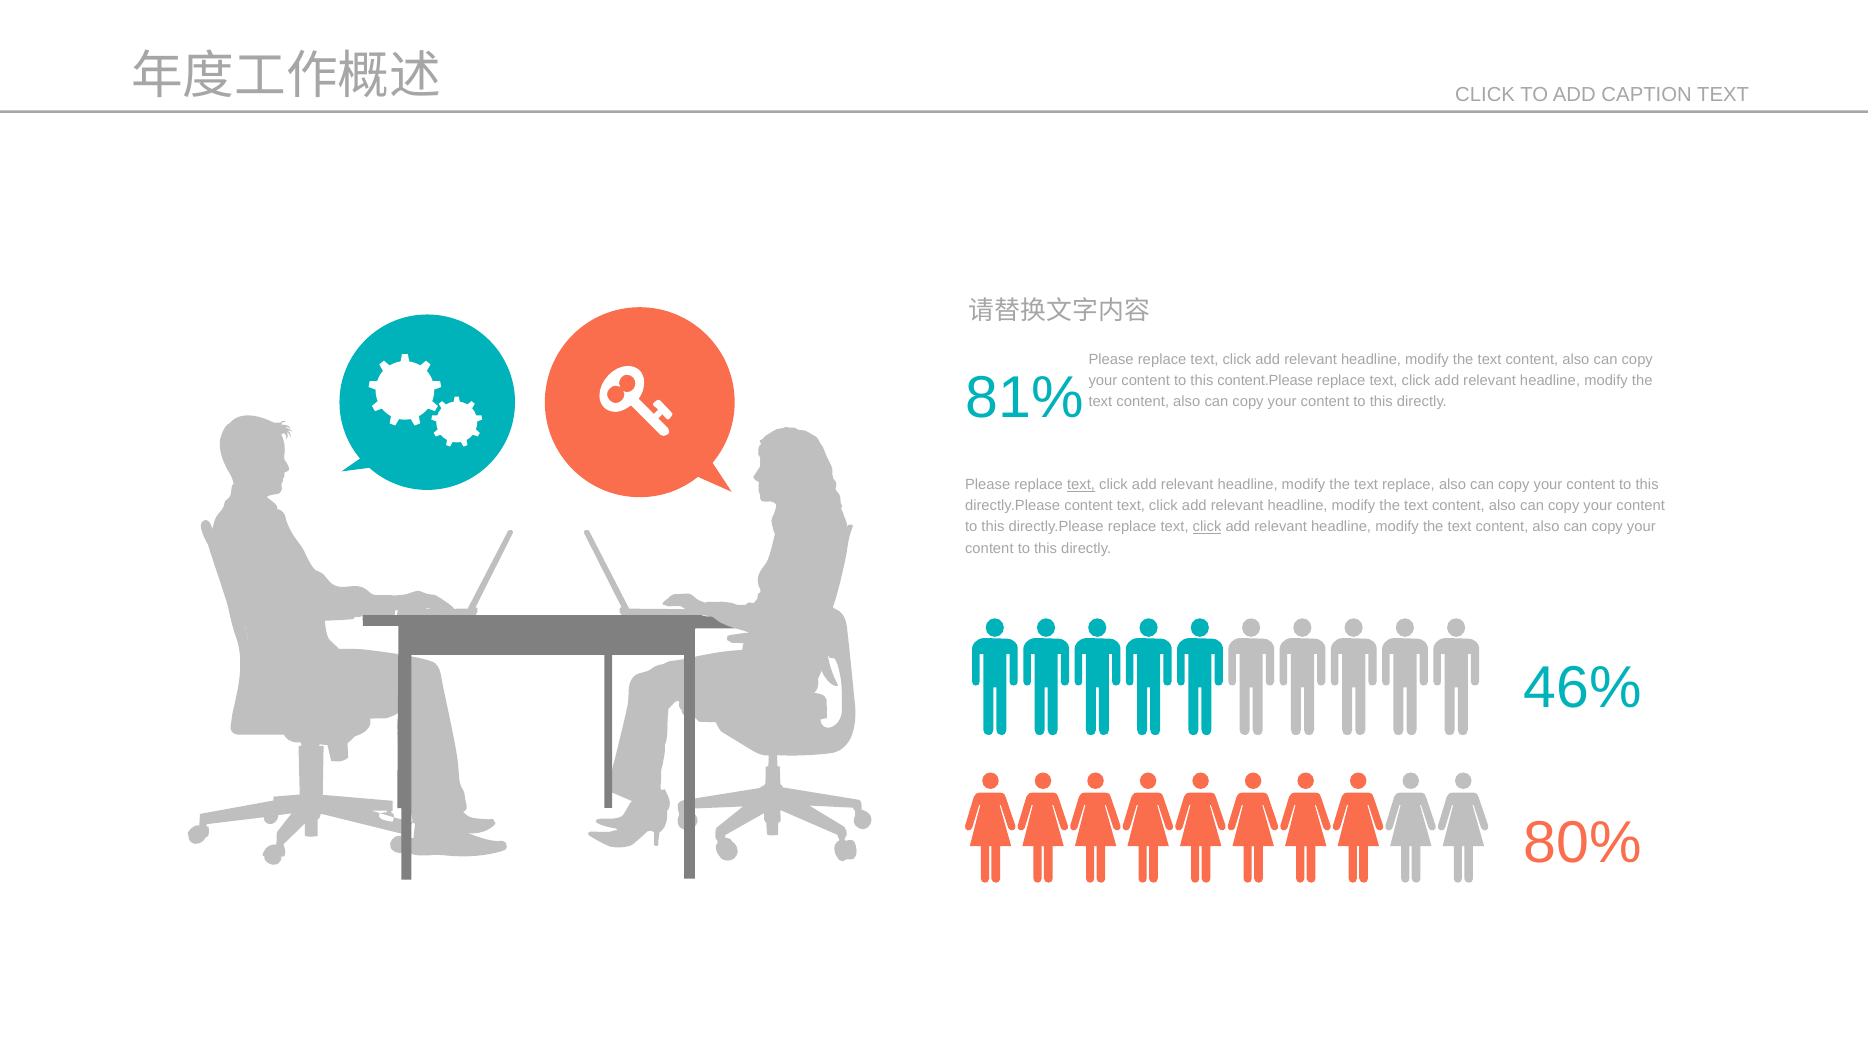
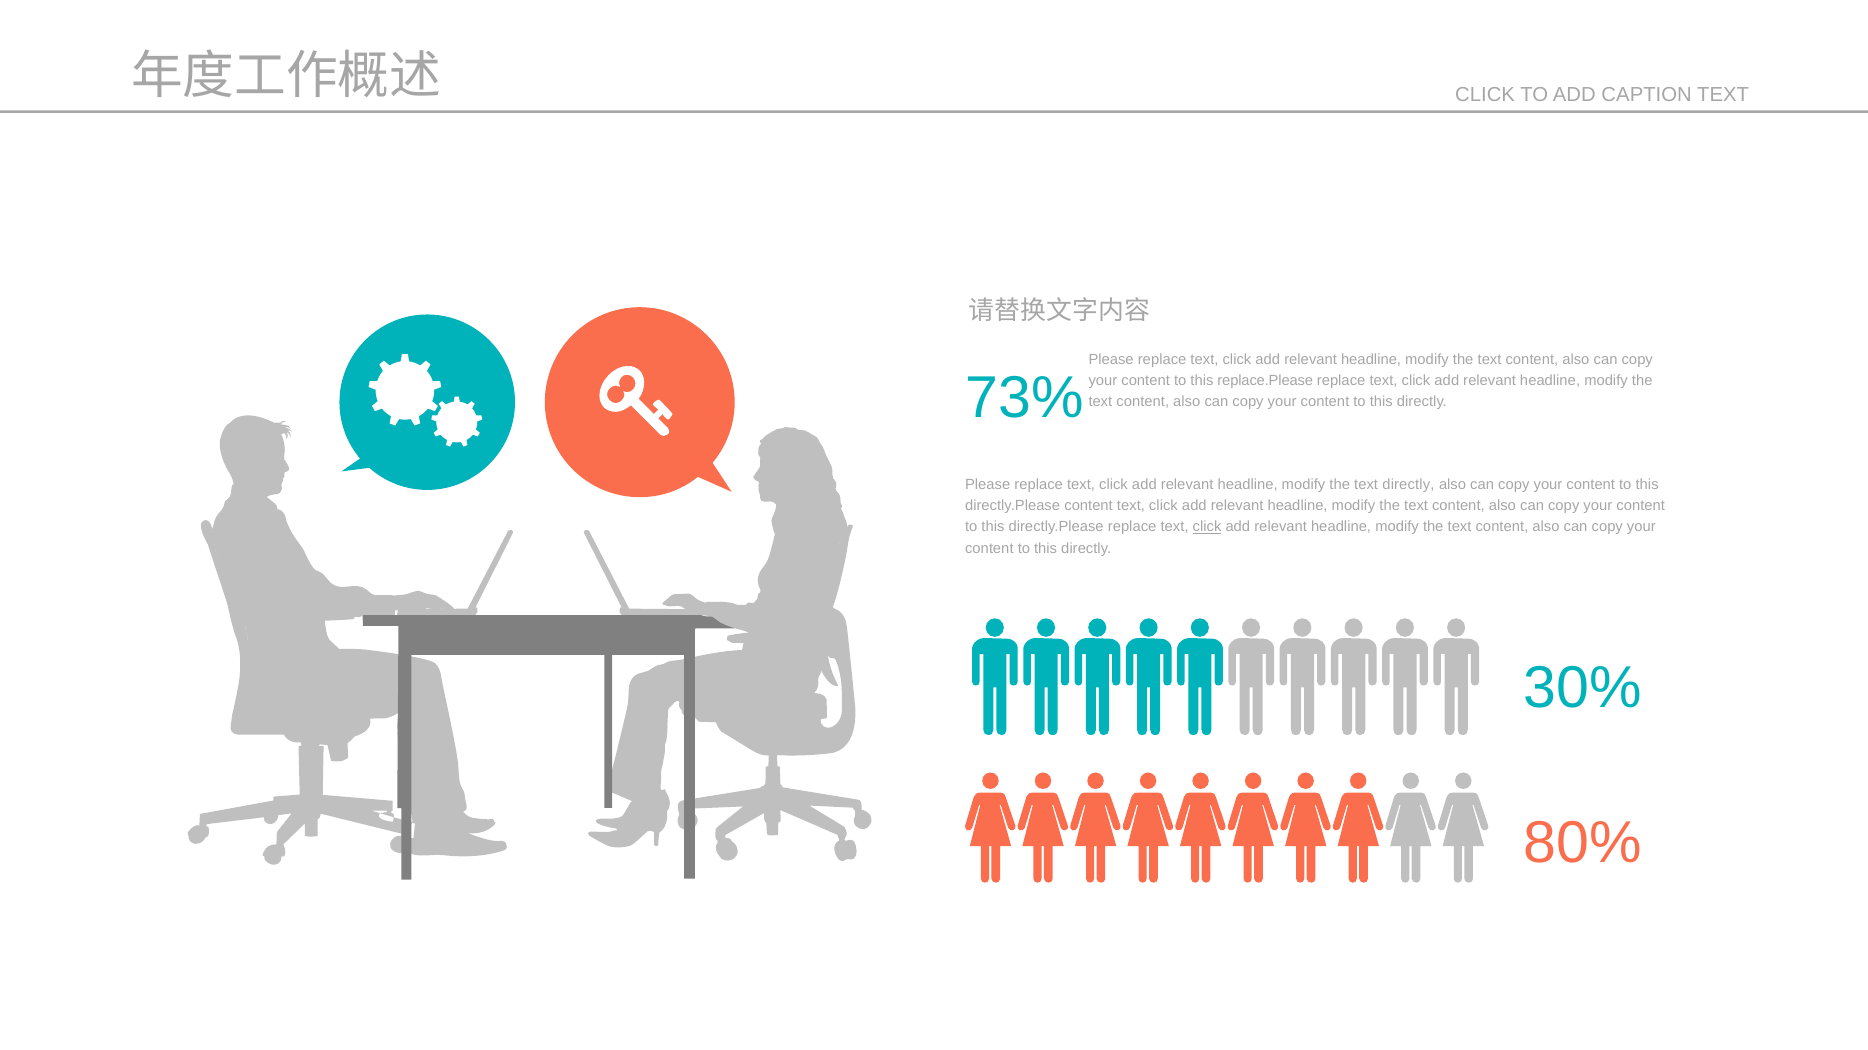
81%: 81% -> 73%
content.Please: content.Please -> replace.Please
text at (1081, 485) underline: present -> none
text replace: replace -> directly
46%: 46% -> 30%
